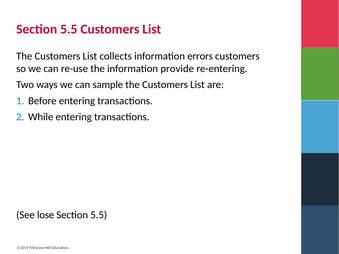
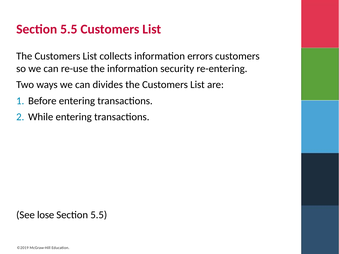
provide: provide -> security
sample: sample -> divides
